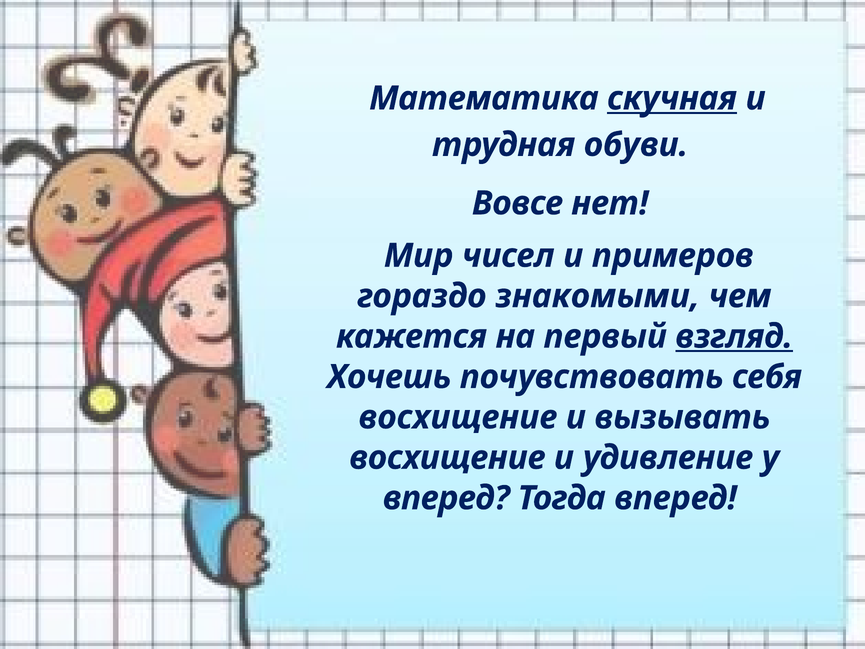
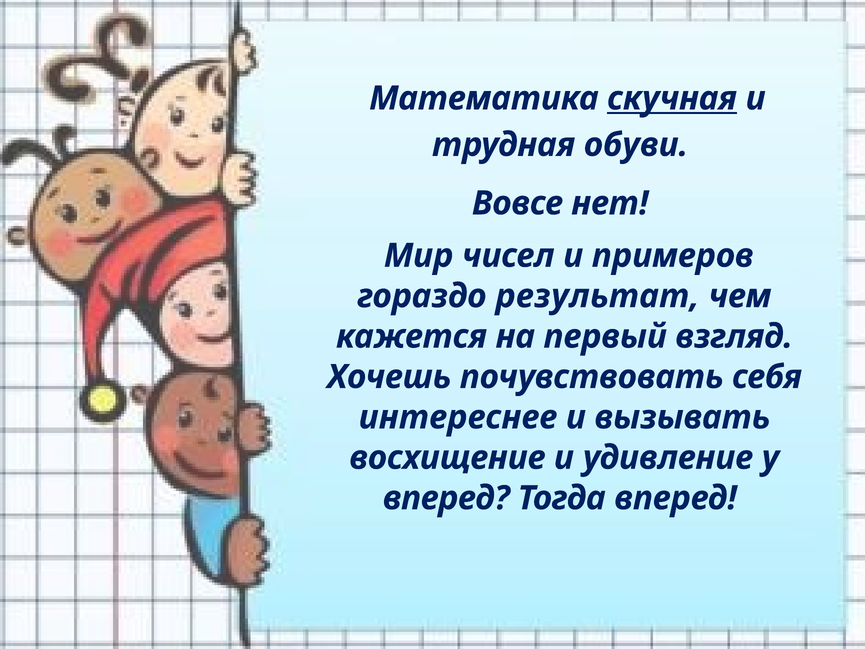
знакомыми: знакомыми -> результат
взгляд underline: present -> none
восхищение at (458, 417): восхищение -> интереснее
